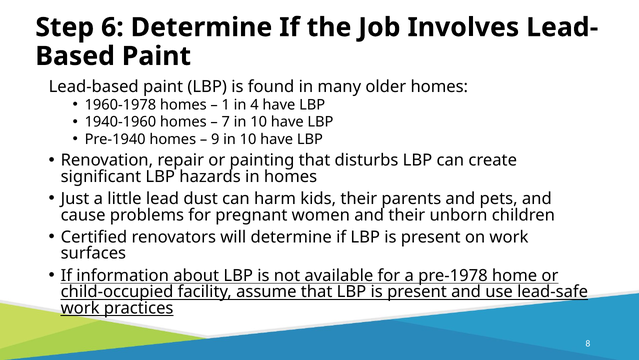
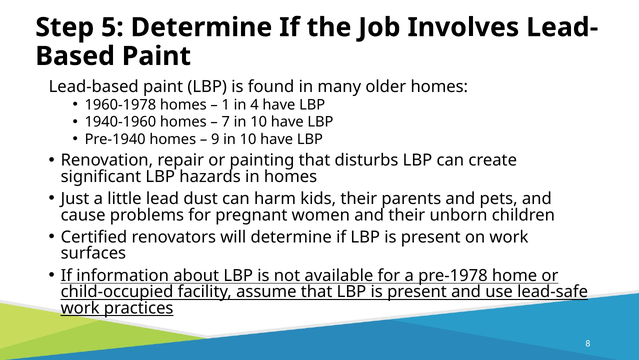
6: 6 -> 5
